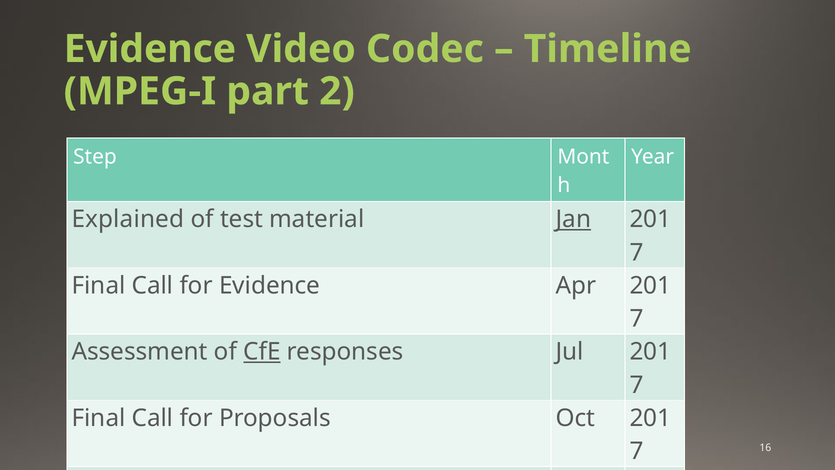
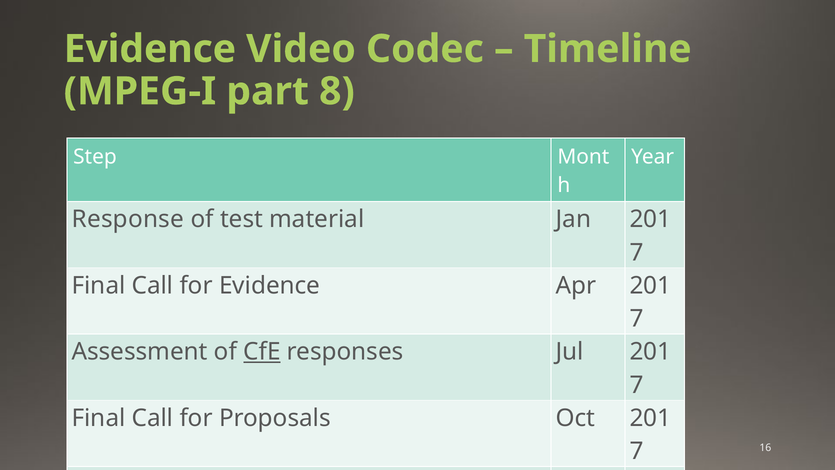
part 2: 2 -> 8
Explained: Explained -> Response
Jan underline: present -> none
